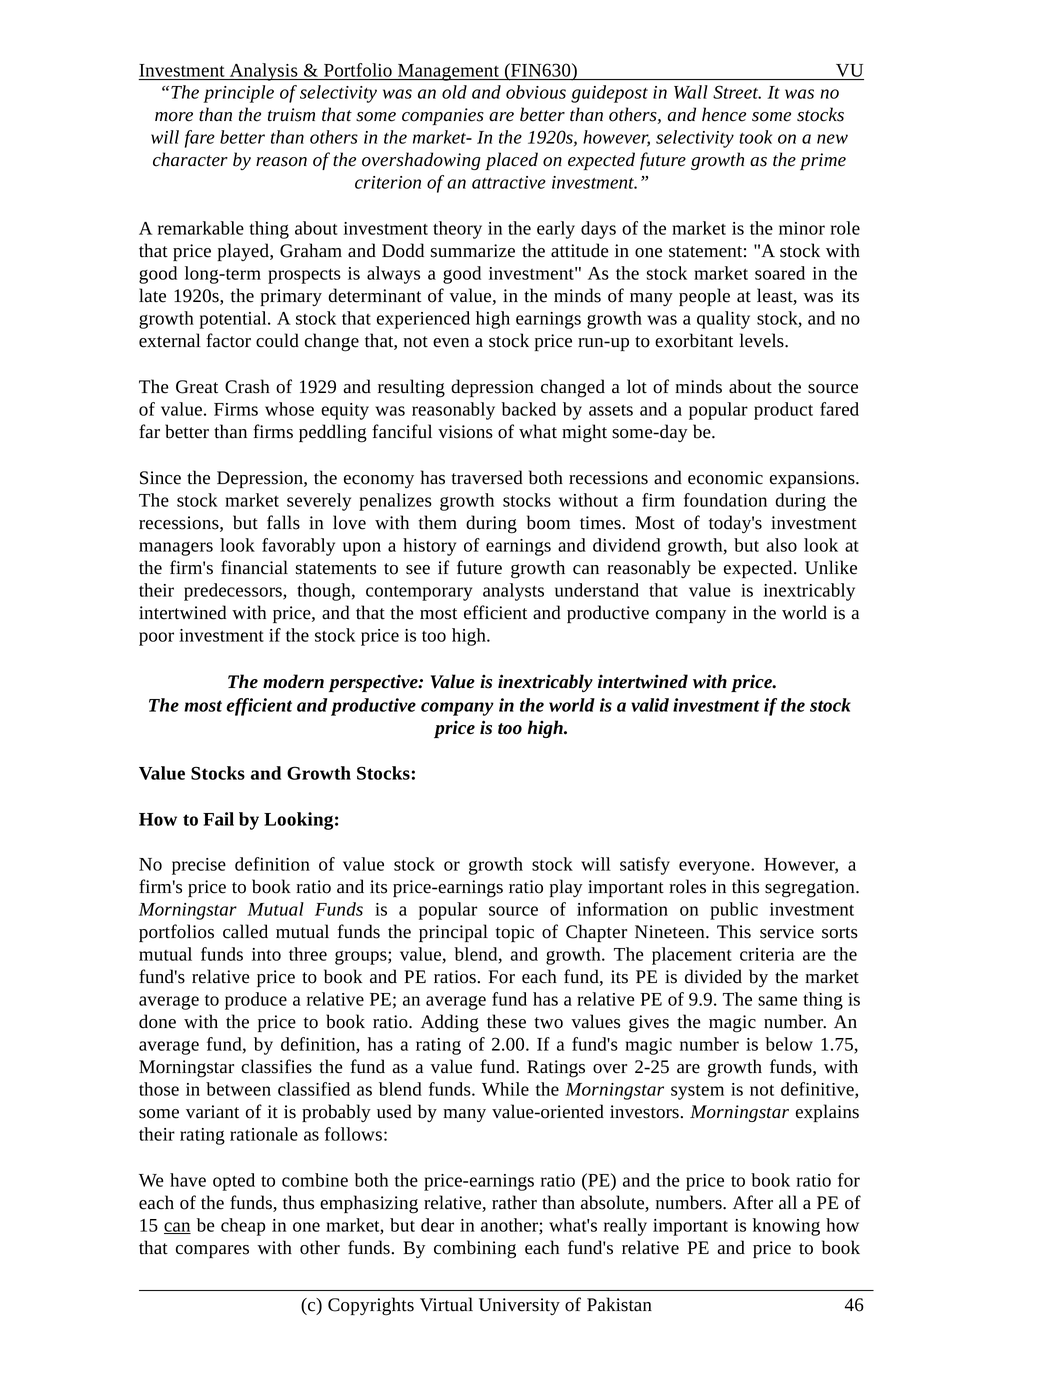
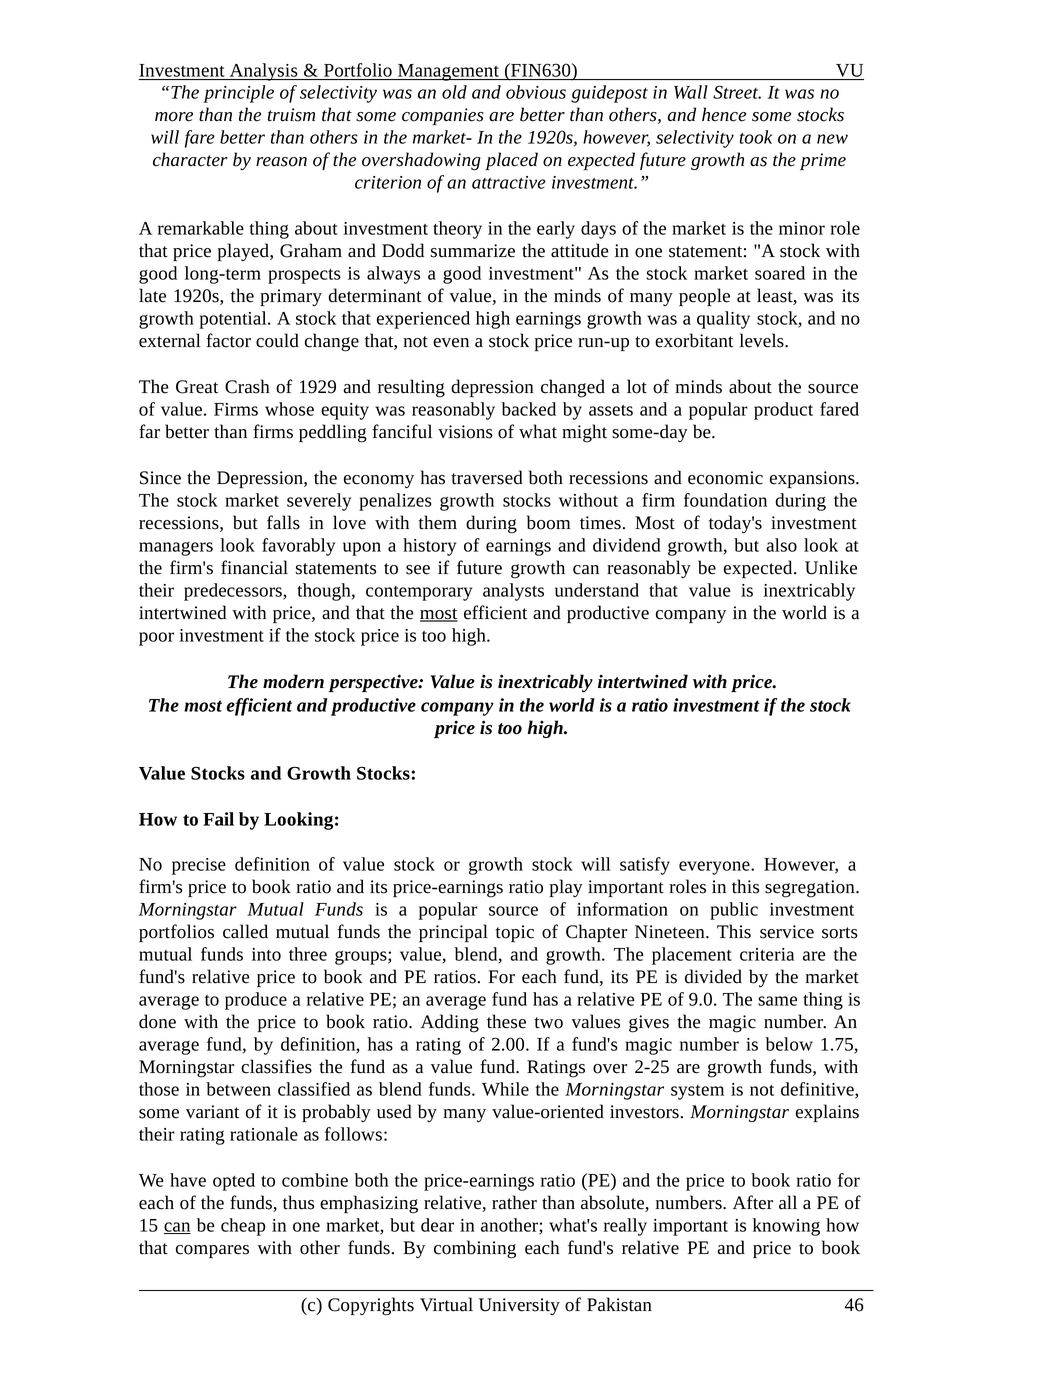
most at (439, 613) underline: none -> present
a valid: valid -> ratio
9.9: 9.9 -> 9.0
